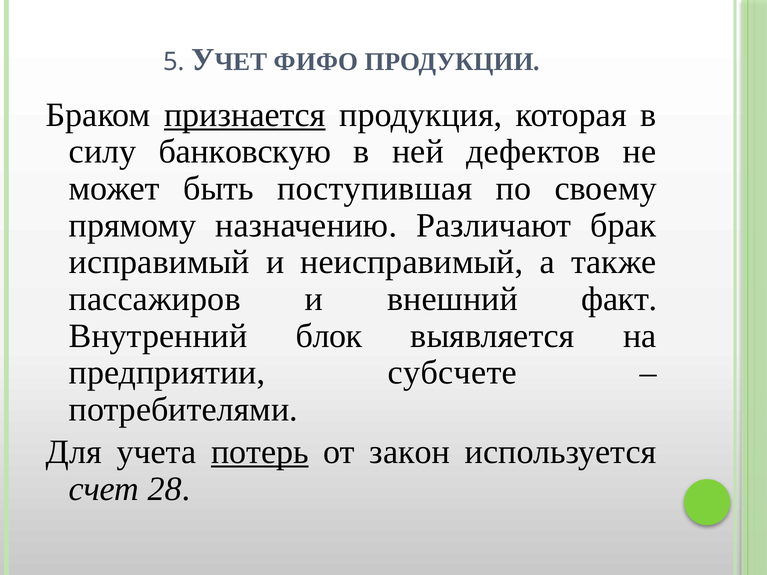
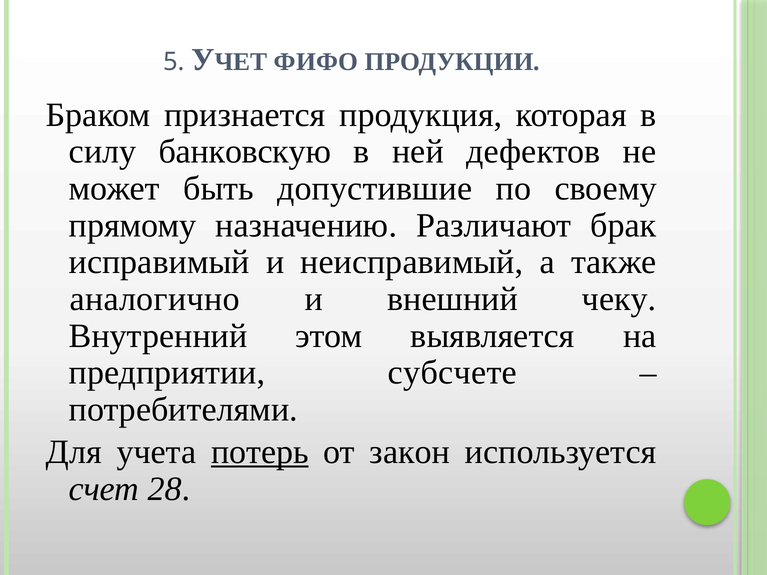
признается underline: present -> none
поступившая: поступившая -> допустившие
пассажиров: пассажиров -> аналогично
факт: факт -> чеку
блок: блок -> этом
